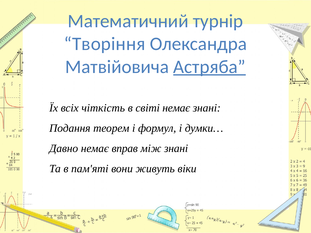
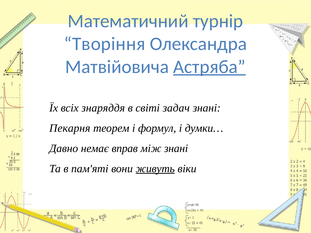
чіткість: чіткість -> знаряддя
світі немає: немає -> задач
Подання: Подання -> Пекарня
живуть underline: none -> present
